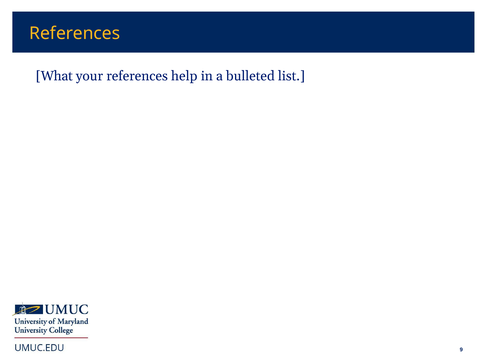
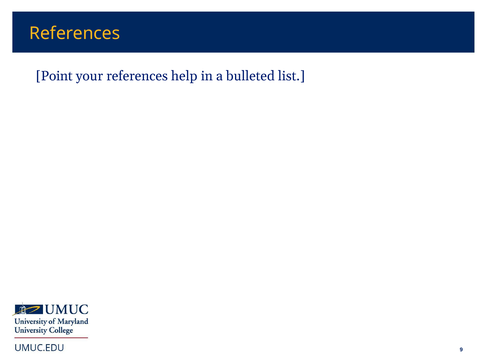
What: What -> Point
